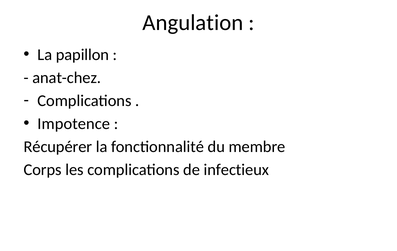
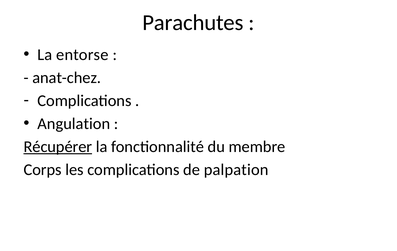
Angulation: Angulation -> Parachutes
papillon: papillon -> entorse
Impotence: Impotence -> Angulation
Récupérer underline: none -> present
infectieux: infectieux -> palpation
